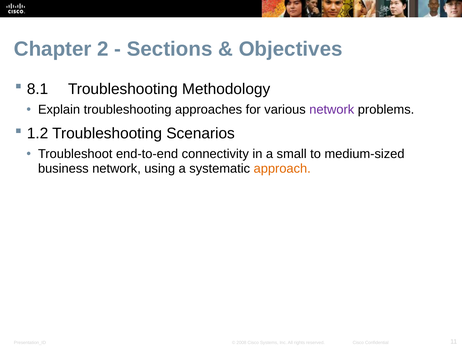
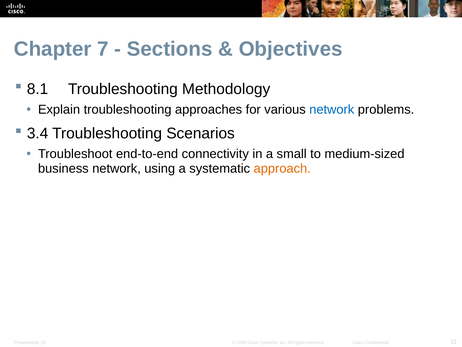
2: 2 -> 7
network at (332, 109) colour: purple -> blue
1.2: 1.2 -> 3.4
